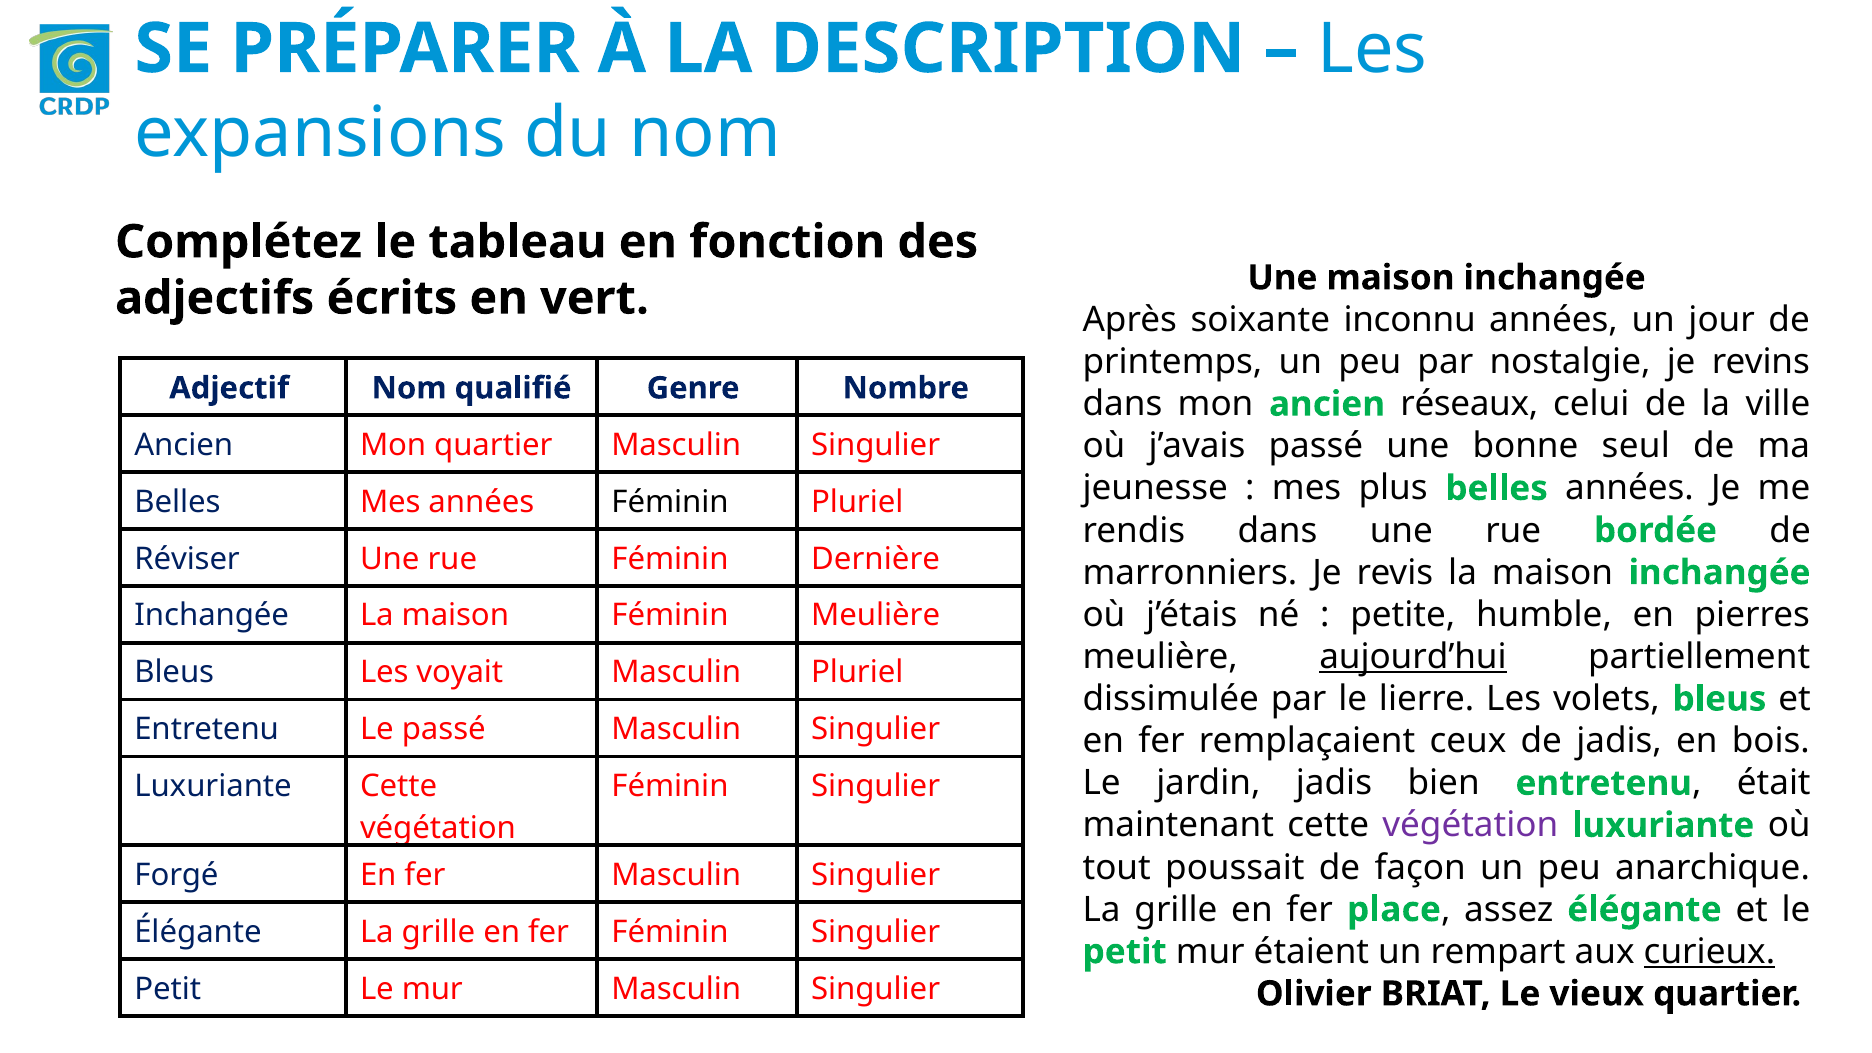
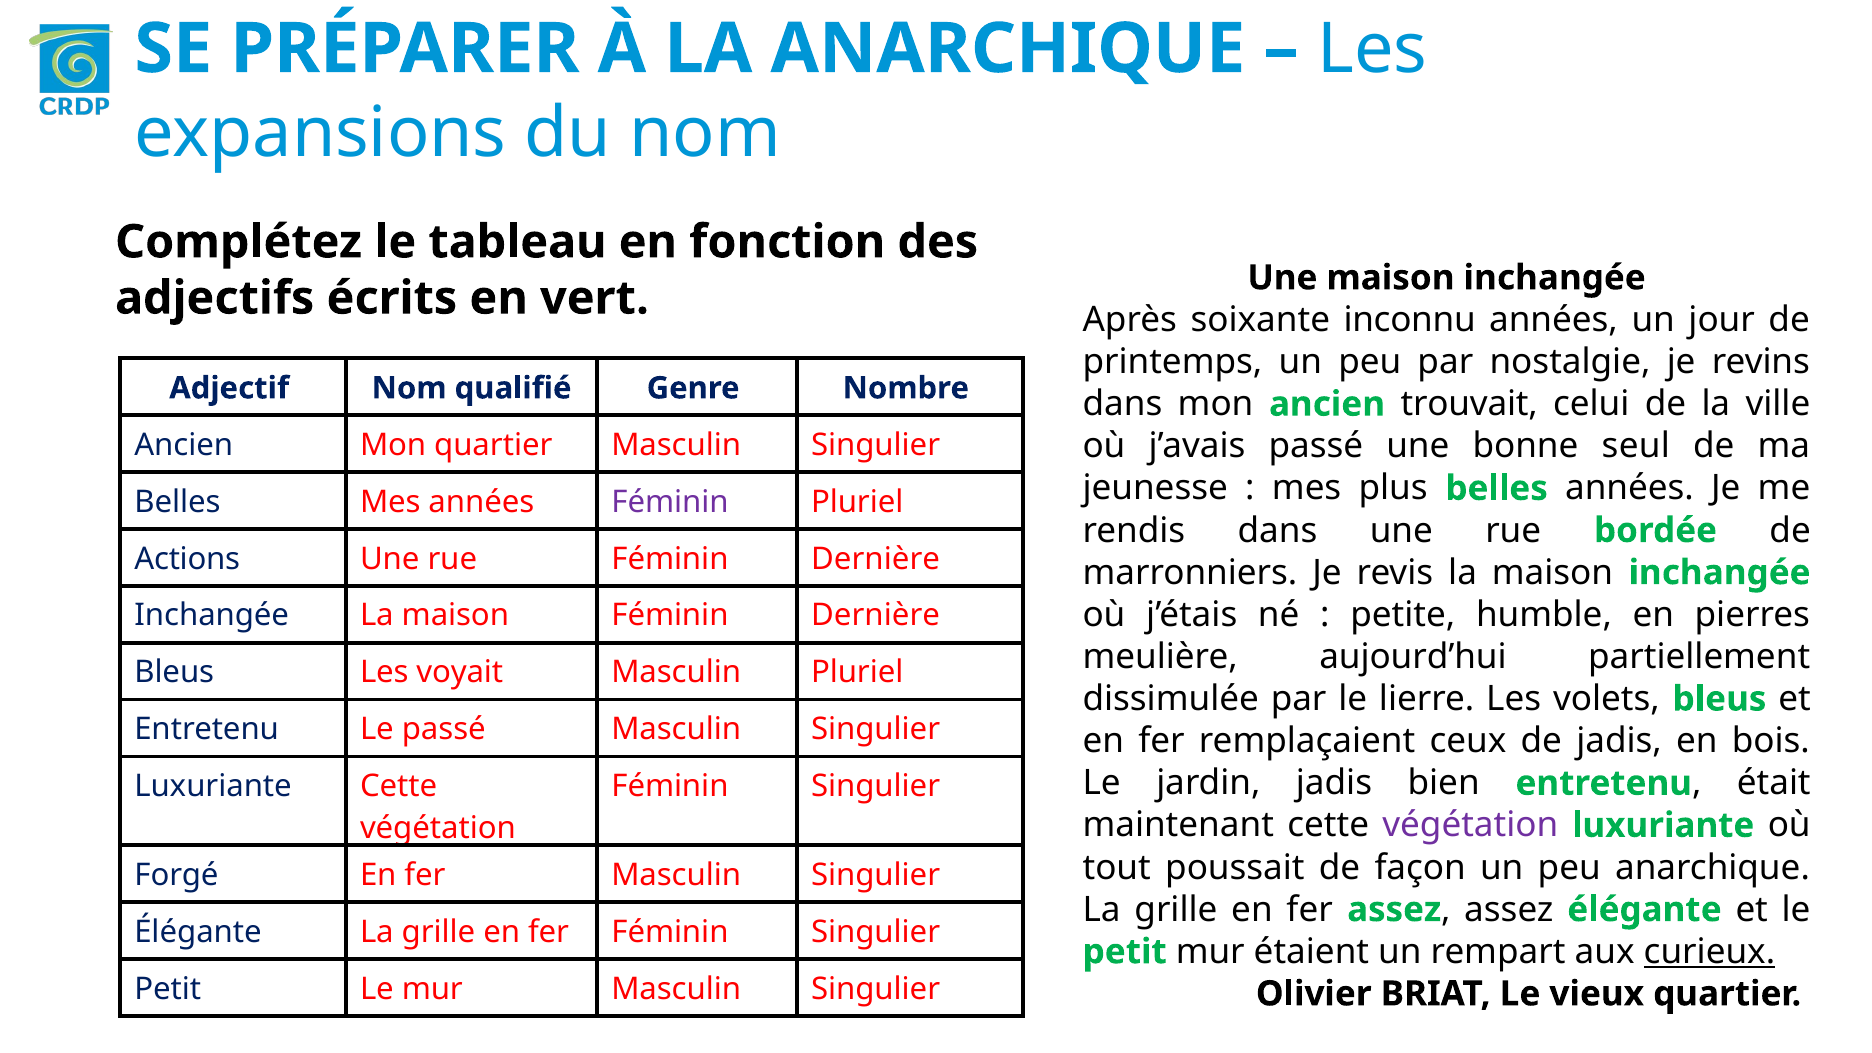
LA DESCRIPTION: DESCRIPTION -> ANARCHIQUE
réseaux: réseaux -> trouvait
Féminin at (670, 502) colour: black -> purple
Réviser: Réviser -> Actions
maison Féminin Meulière: Meulière -> Dernière
aujourd’hui underline: present -> none
fer place: place -> assez
